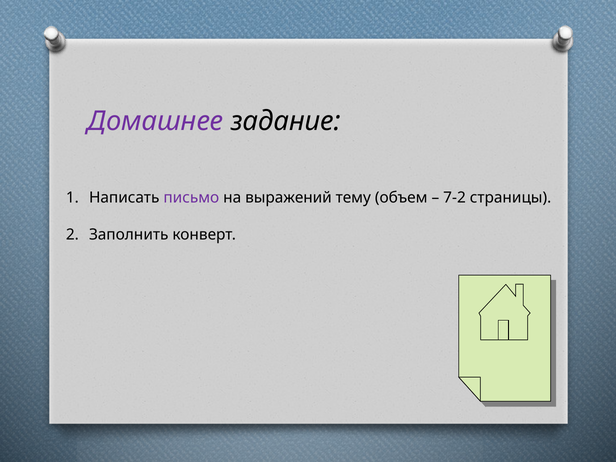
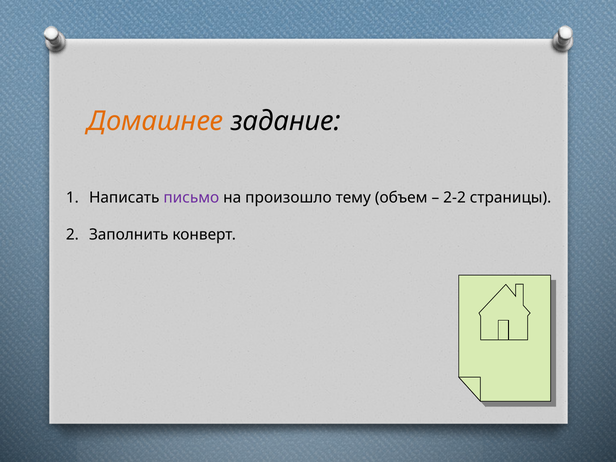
Домашнее colour: purple -> orange
выражений: выражений -> произошло
7-2: 7-2 -> 2-2
